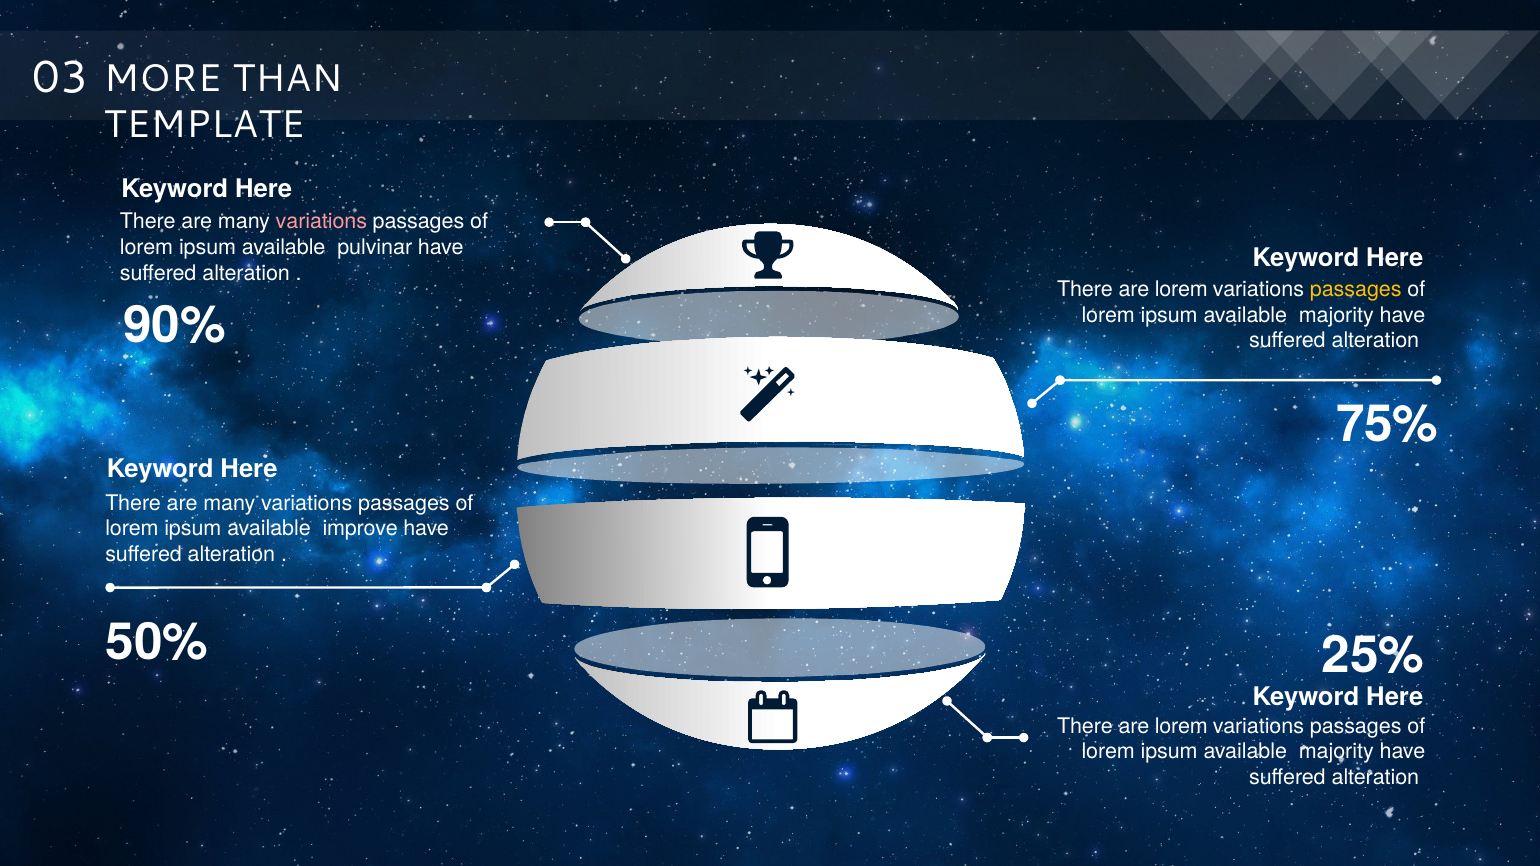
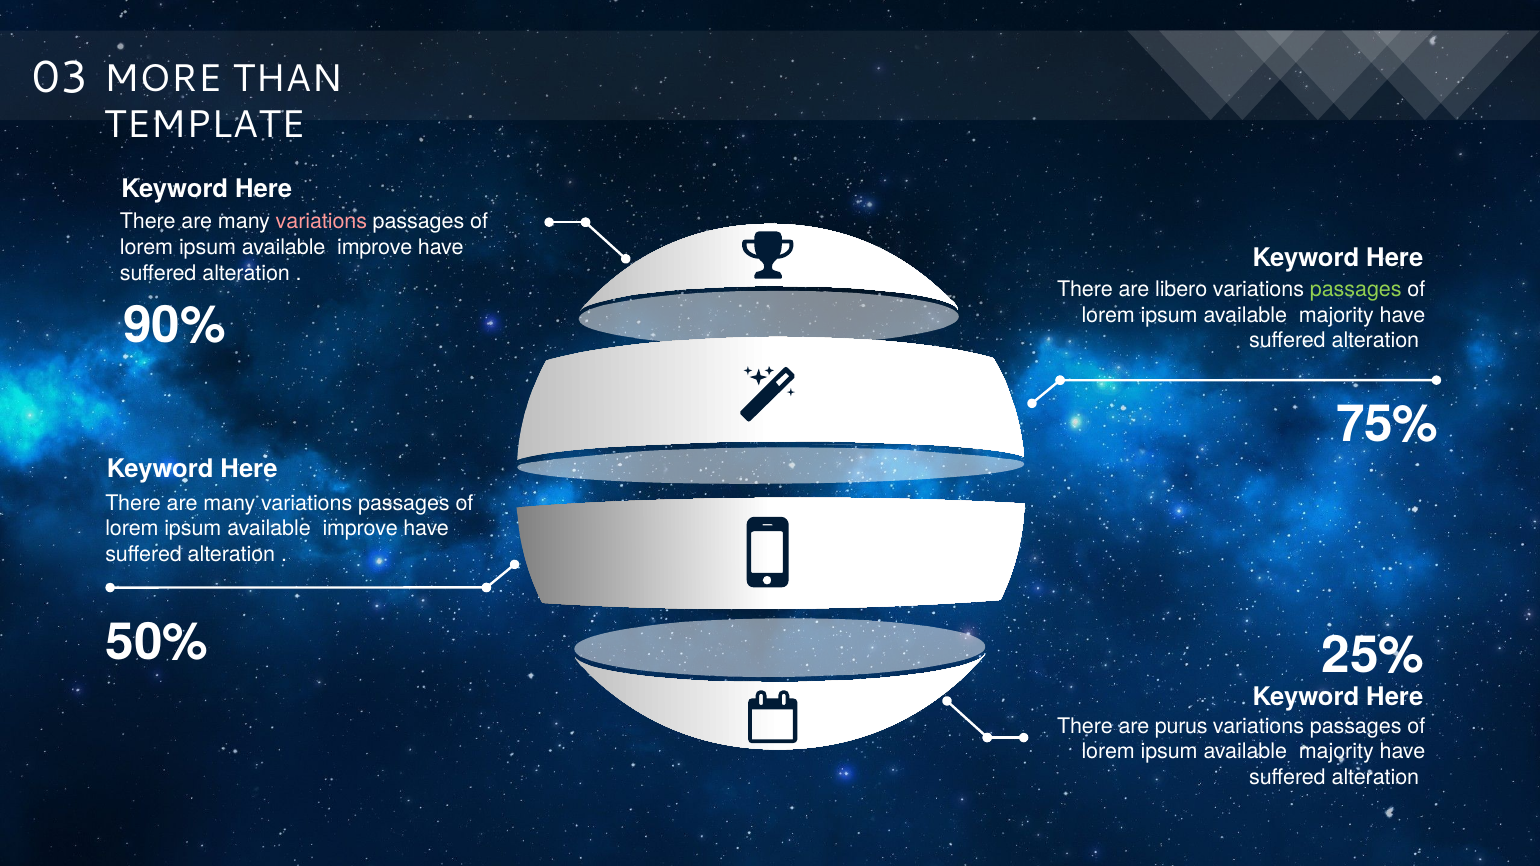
pulvinar at (375, 247): pulvinar -> improve
lorem at (1181, 290): lorem -> libero
passages at (1356, 290) colour: yellow -> light green
lorem at (1181, 726): lorem -> purus
